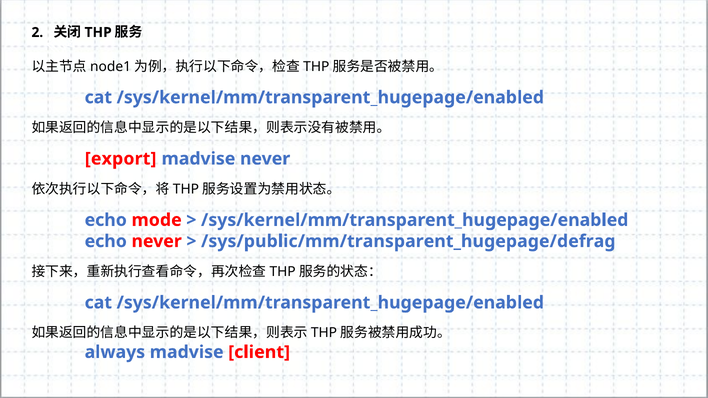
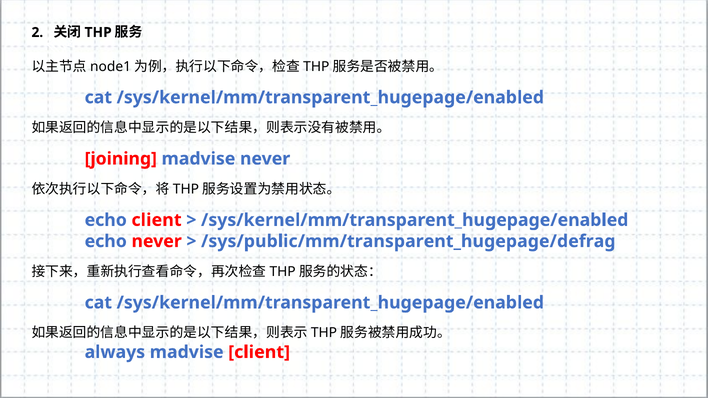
export: export -> joining
echo mode: mode -> client
